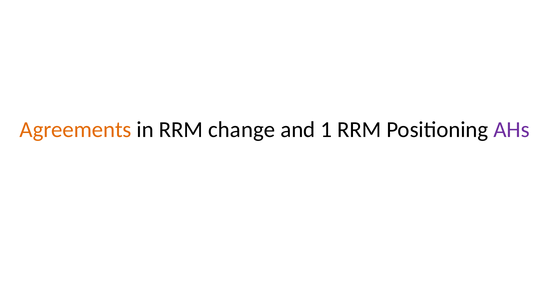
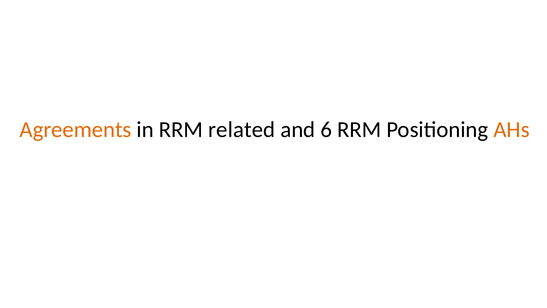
change: change -> related
1: 1 -> 6
AHs colour: purple -> orange
